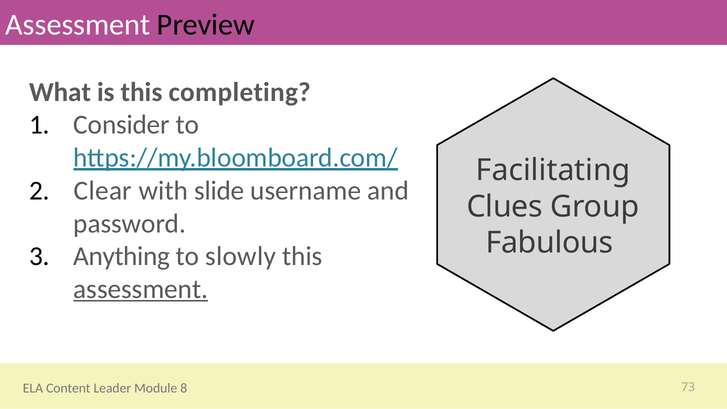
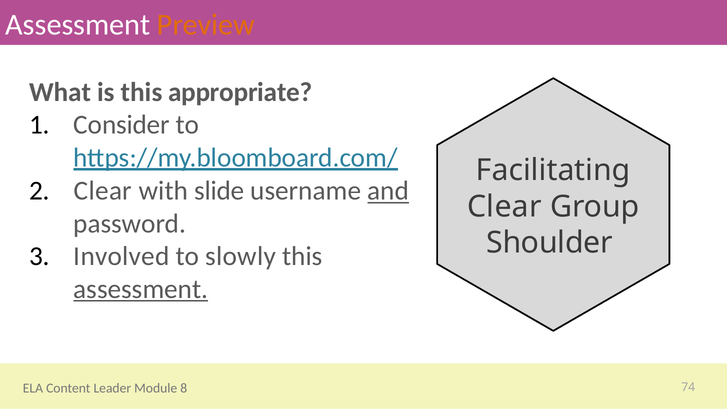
Preview colour: black -> orange
completing: completing -> appropriate
and underline: none -> present
Clues at (505, 207): Clues -> Clear
Fabulous: Fabulous -> Shoulder
Anything: Anything -> Involved
73: 73 -> 74
